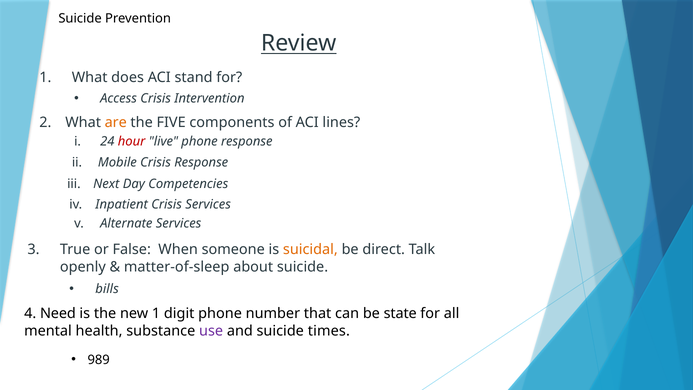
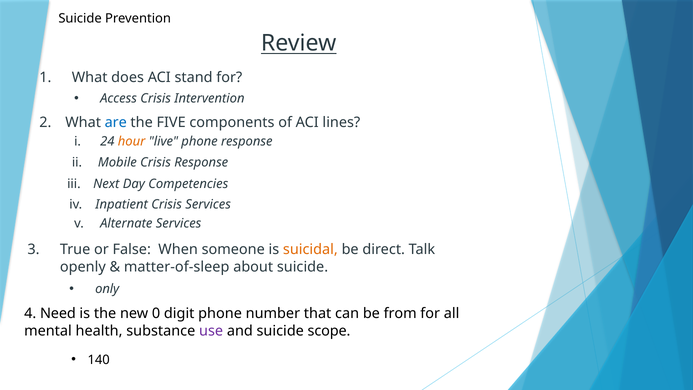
are colour: orange -> blue
hour colour: red -> orange
bills: bills -> only
new 1: 1 -> 0
state: state -> from
times: times -> scope
989: 989 -> 140
